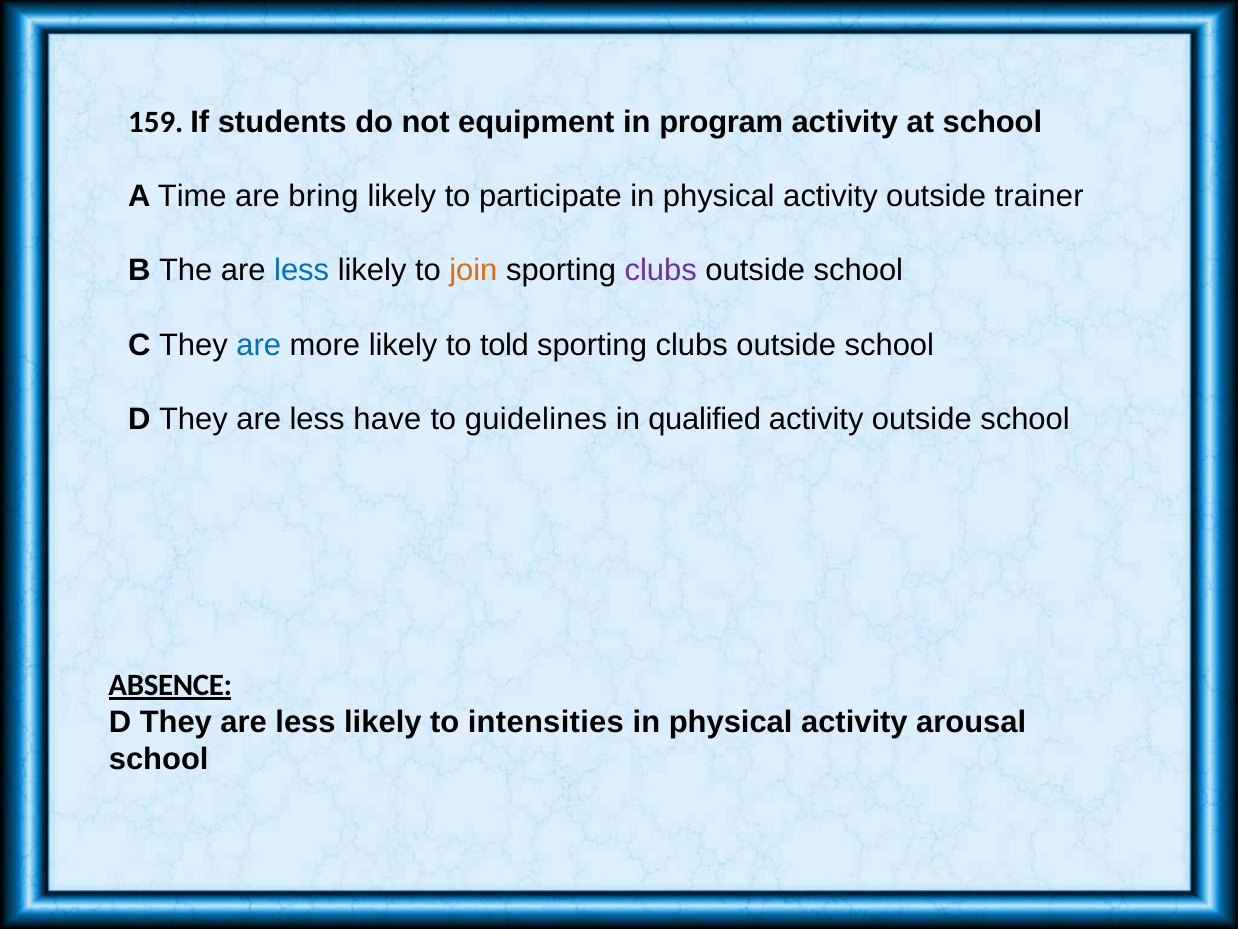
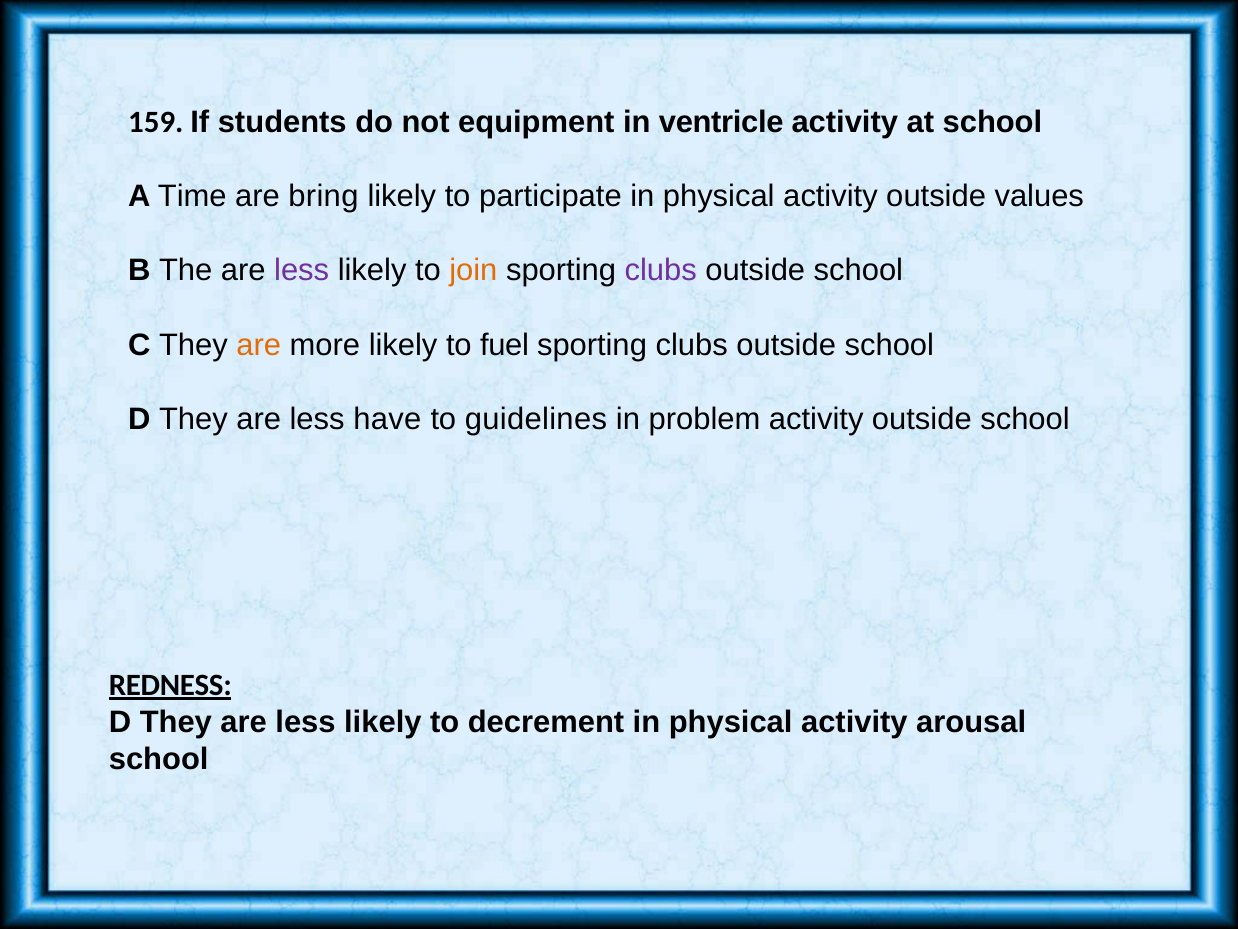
program: program -> ventricle
trainer: trainer -> values
less at (302, 271) colour: blue -> purple
are at (259, 345) colour: blue -> orange
told: told -> fuel
qualified: qualified -> problem
ABSENCE: ABSENCE -> REDNESS
intensities: intensities -> decrement
